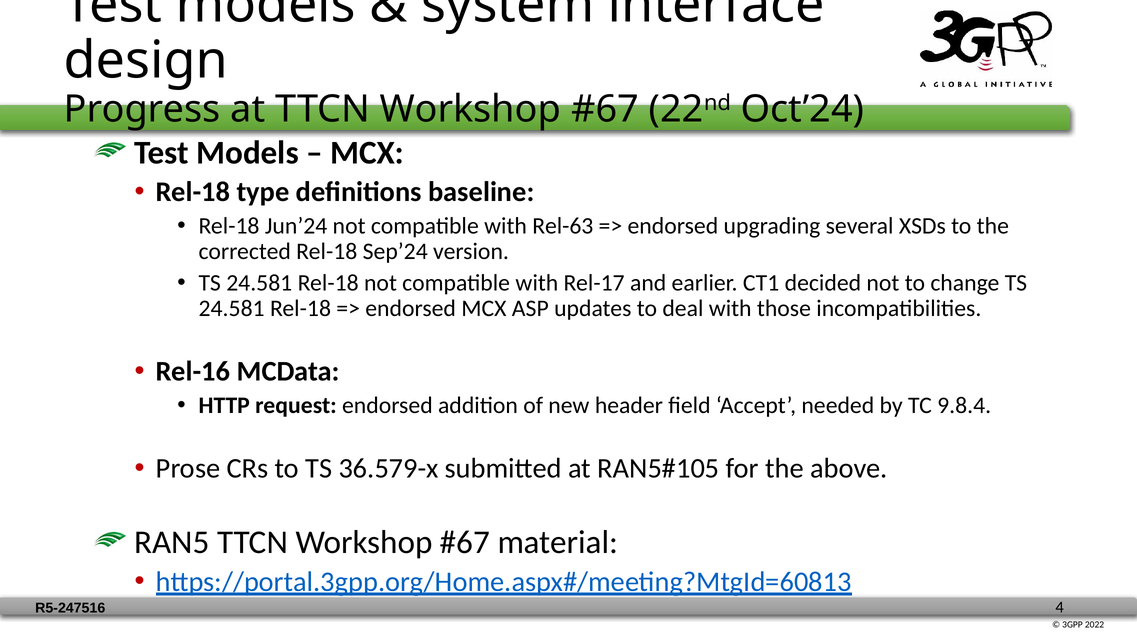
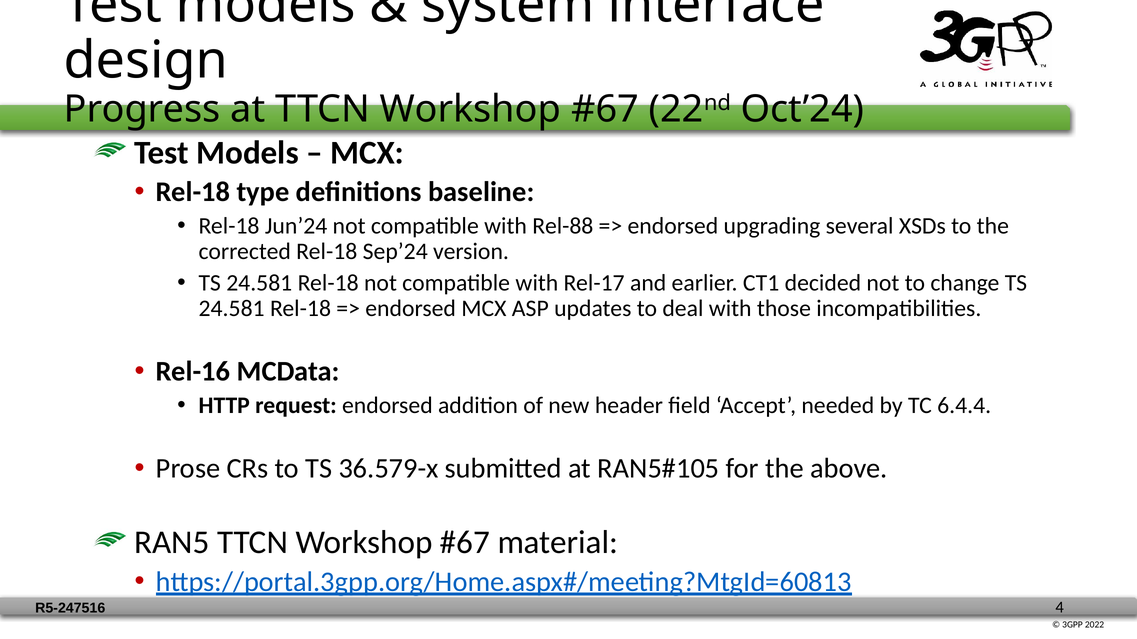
Rel-63: Rel-63 -> Rel-88
9.8.4: 9.8.4 -> 6.4.4
